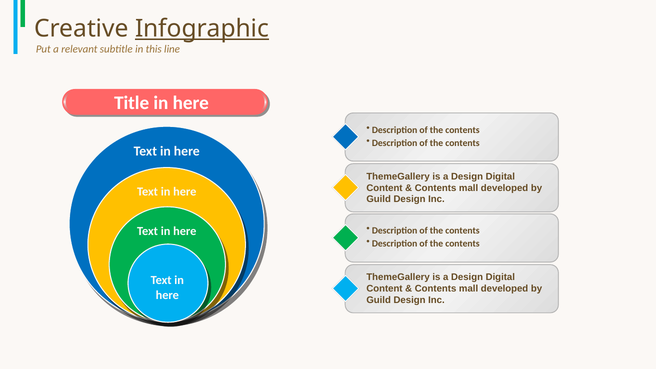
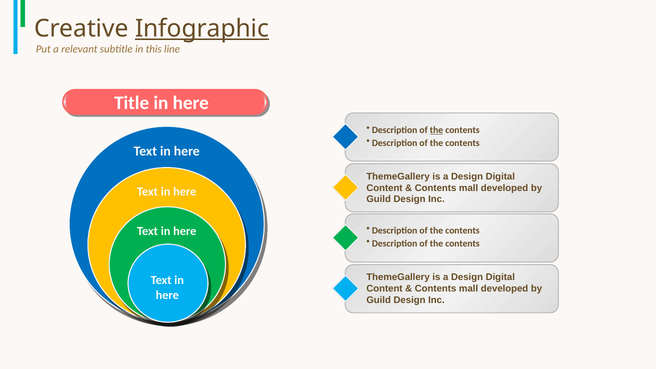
the at (436, 130) underline: none -> present
